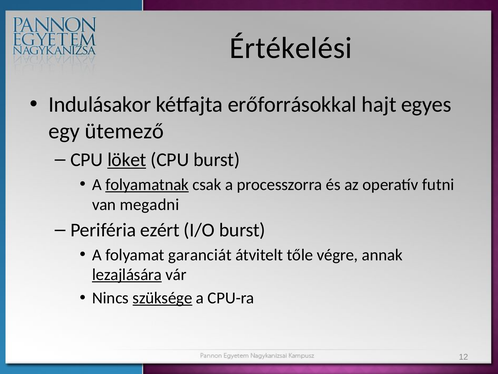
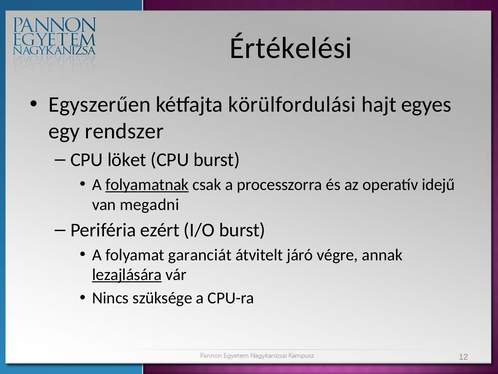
Indulásakor: Indulásakor -> Egyszerűen
erőforrásokkal: erőforrásokkal -> körülfordulási
ütemező: ütemező -> rendszer
löket underline: present -> none
futni: futni -> idejű
tőle: tőle -> járó
szüksége underline: present -> none
